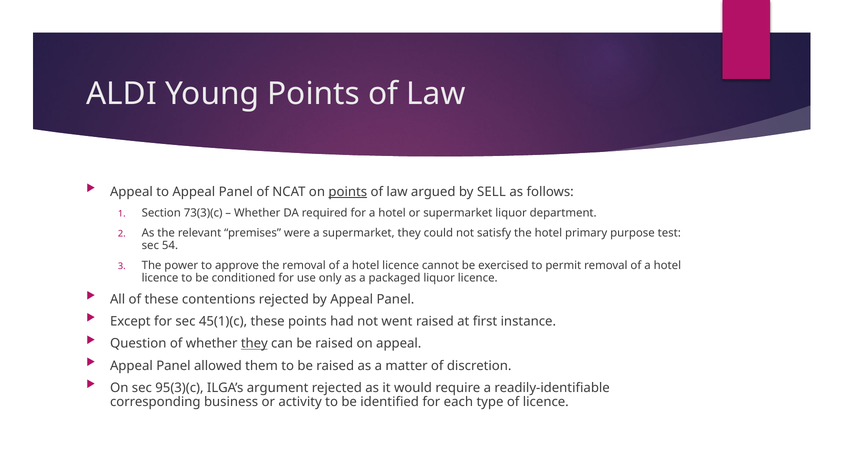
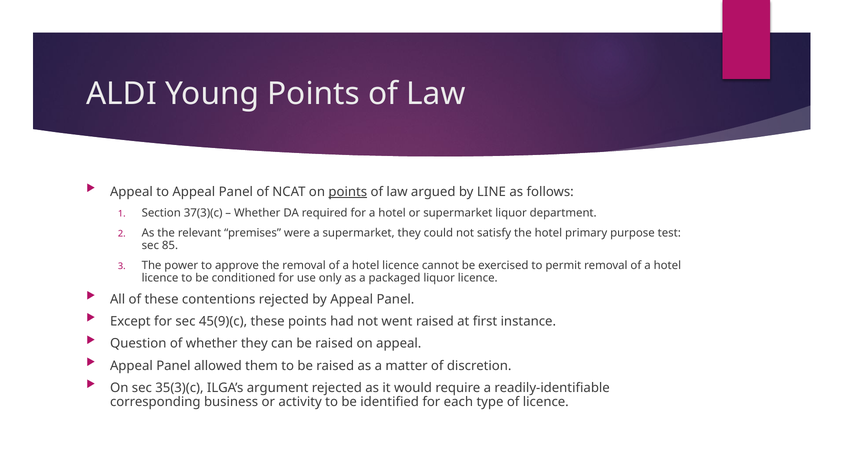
SELL: SELL -> LINE
73(3)(c: 73(3)(c -> 37(3)(c
54: 54 -> 85
45(1)(c: 45(1)(c -> 45(9)(c
they at (254, 344) underline: present -> none
95(3)(c: 95(3)(c -> 35(3)(c
